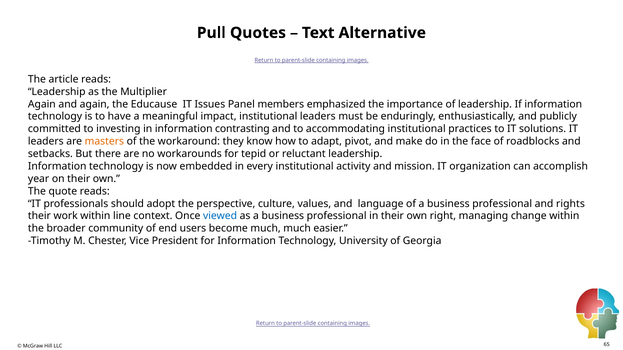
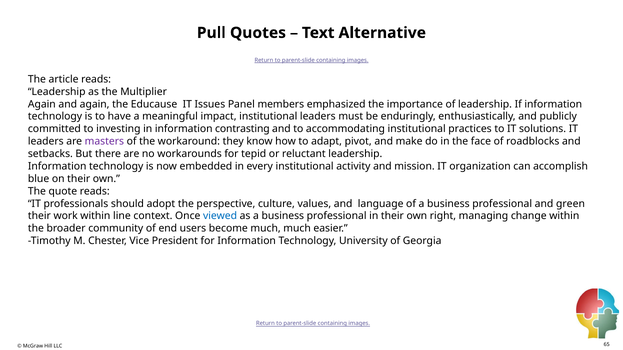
masters colour: orange -> purple
year: year -> blue
rights: rights -> green
